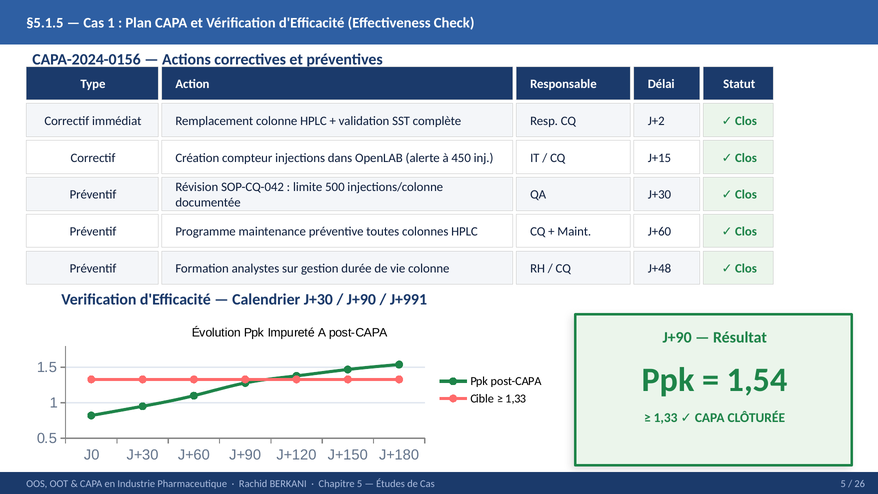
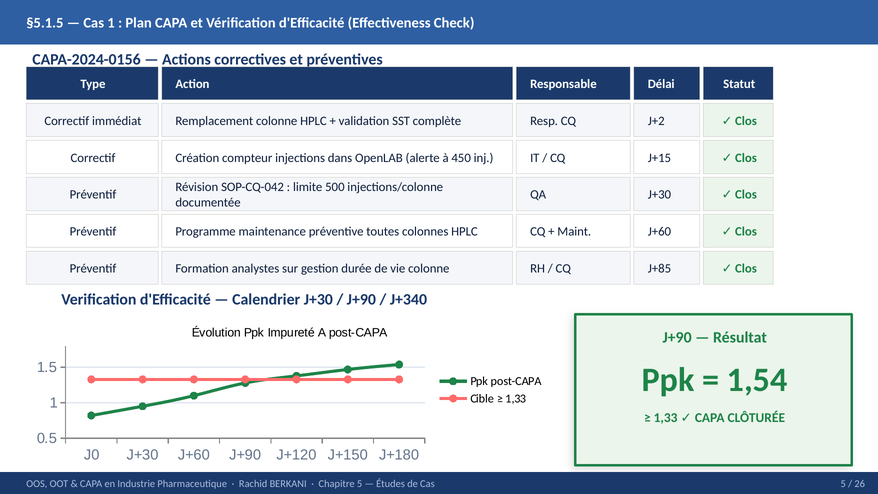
J+48: J+48 -> J+85
J+991: J+991 -> J+340
